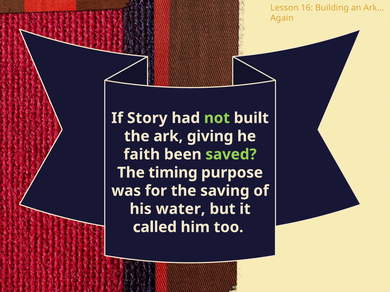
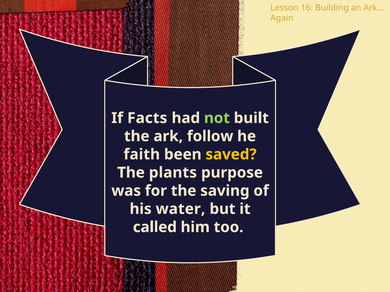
Story: Story -> Facts
giving: giving -> follow
saved colour: light green -> yellow
timing: timing -> plants
